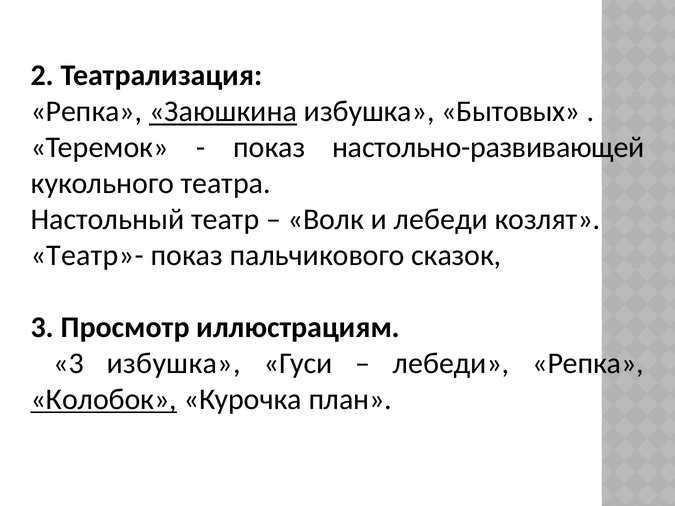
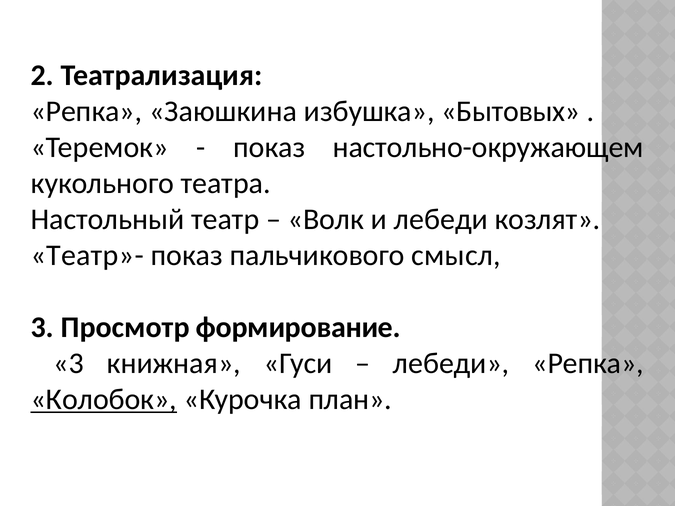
Заюшкина underline: present -> none
настольно-развивающей: настольно-развивающей -> настольно-окружающем
сказок: сказок -> смысл
иллюстрациям: иллюстрациям -> формирование
3 избушка: избушка -> книжная
